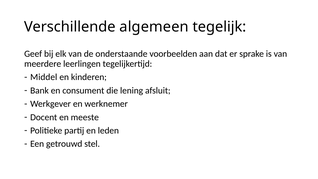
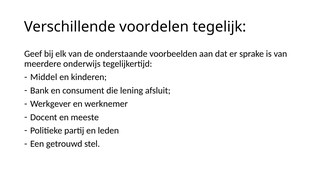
algemeen: algemeen -> voordelen
leerlingen: leerlingen -> onderwijs
